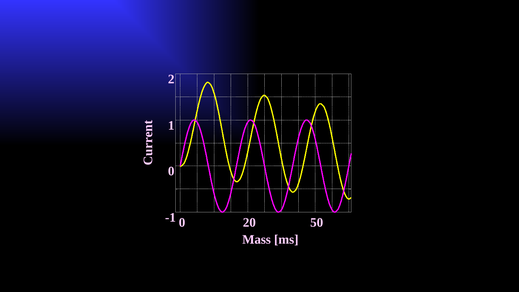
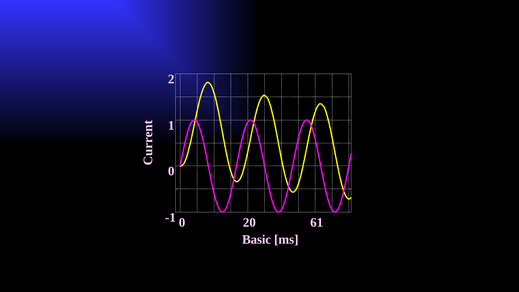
50: 50 -> 61
Mass: Mass -> Basic
